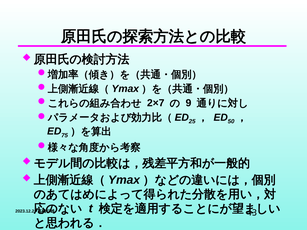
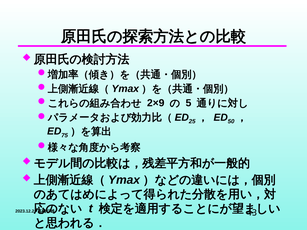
2×7: 2×7 -> 2×9
9: 9 -> 5
